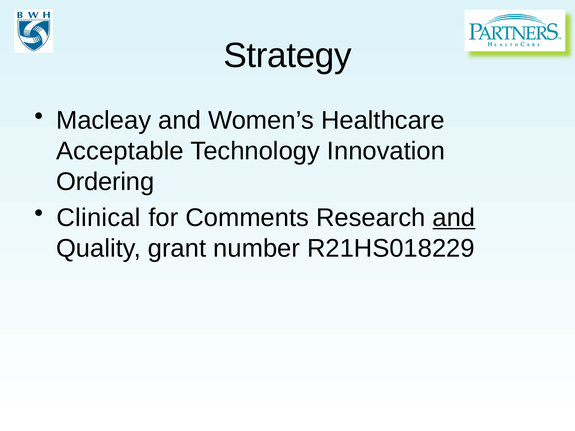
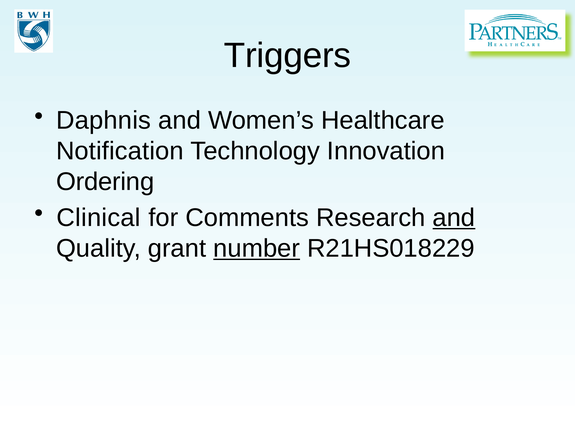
Strategy: Strategy -> Triggers
Macleay: Macleay -> Daphnis
Acceptable: Acceptable -> Notification
number underline: none -> present
